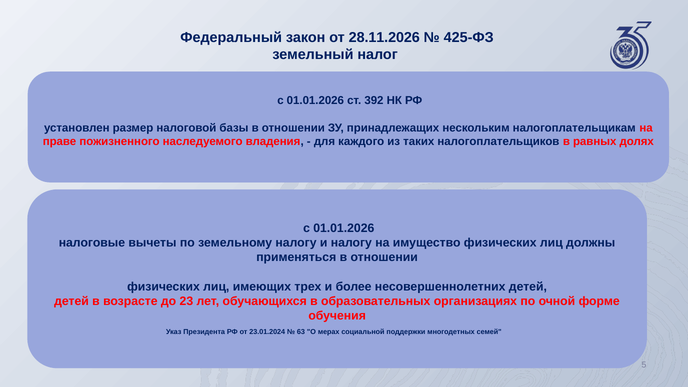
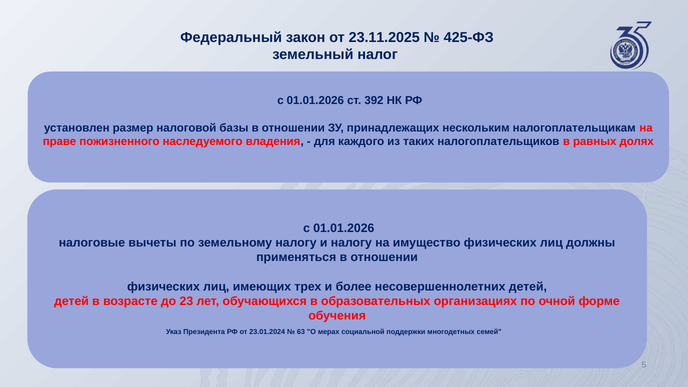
28.11.2026: 28.11.2026 -> 23.11.2025
